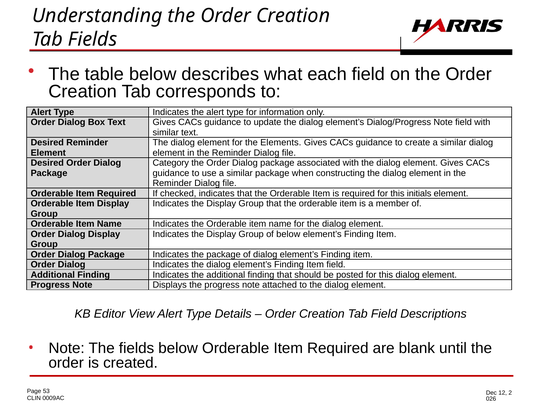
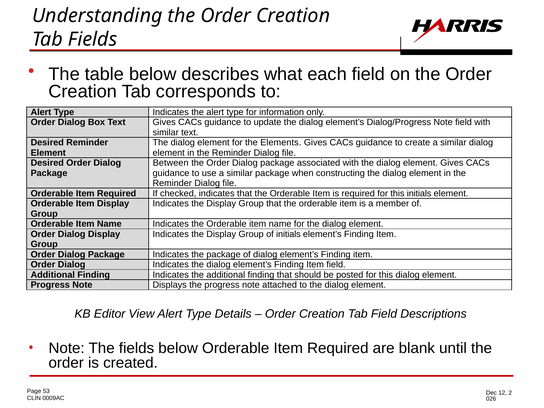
Category: Category -> Between
of below: below -> initials
